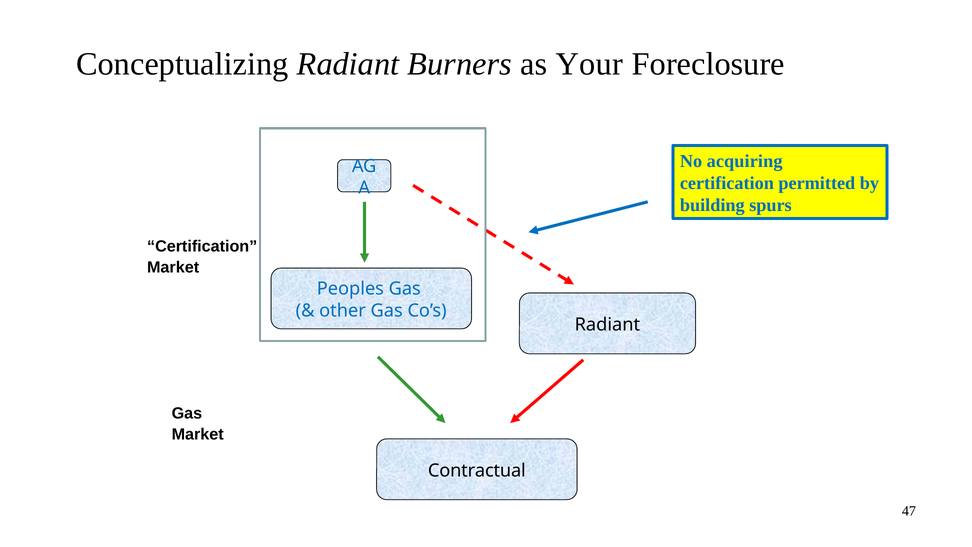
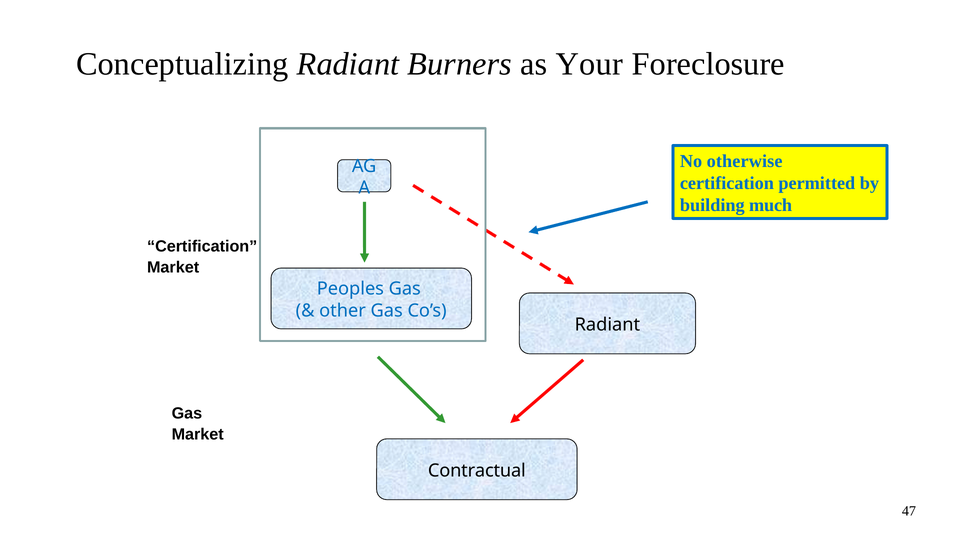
acquiring: acquiring -> otherwise
spurs: spurs -> much
